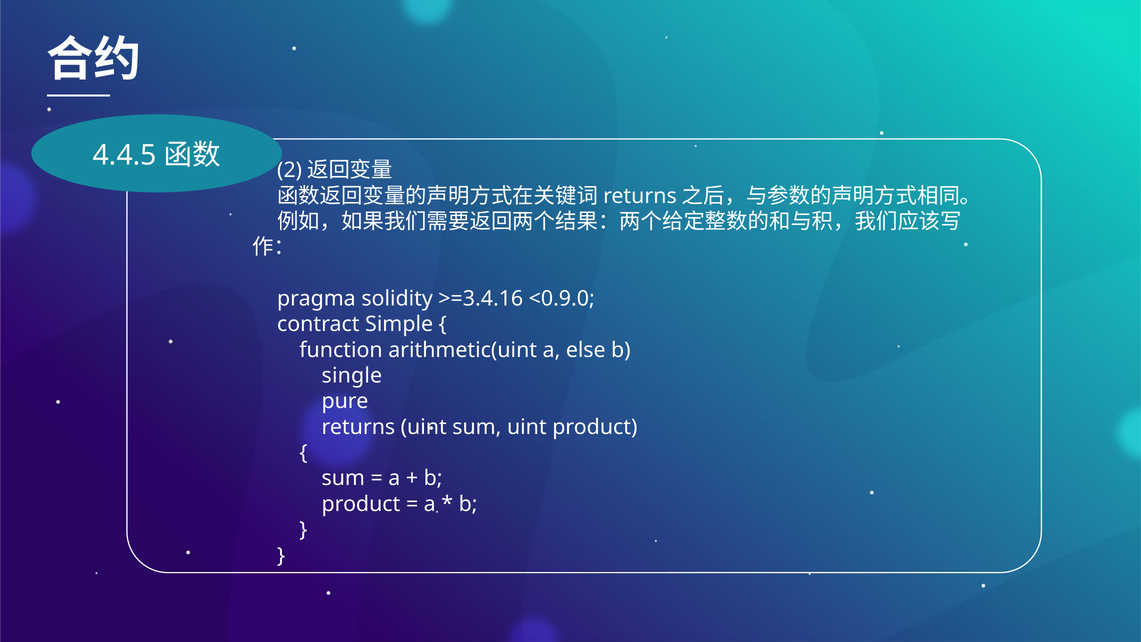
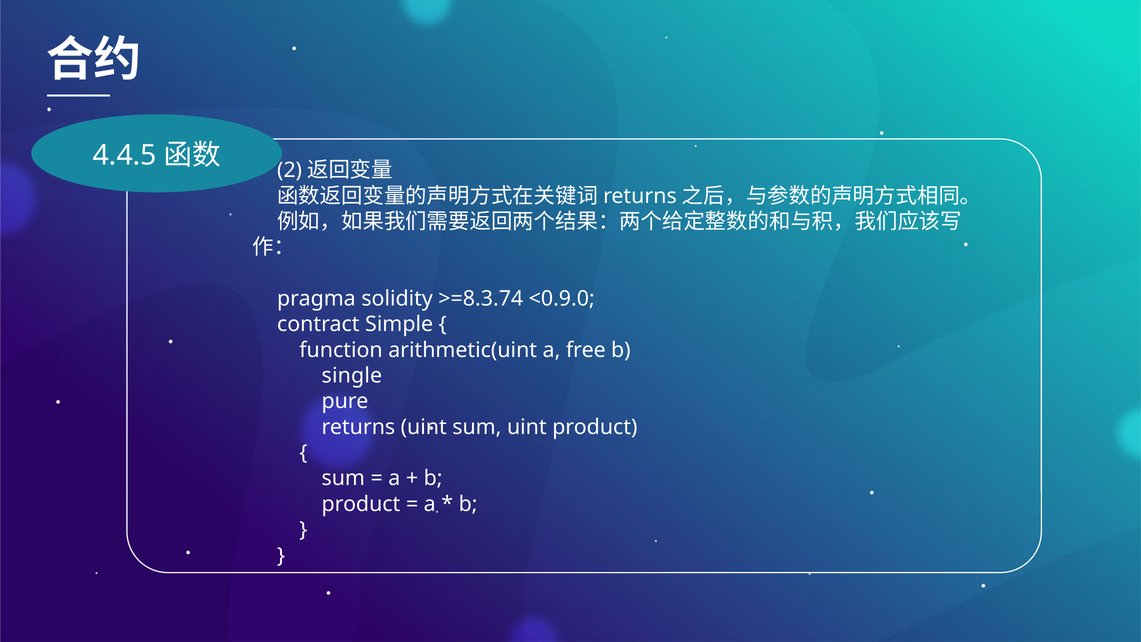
>=3.4.16: >=3.4.16 -> >=8.3.74
else: else -> free
